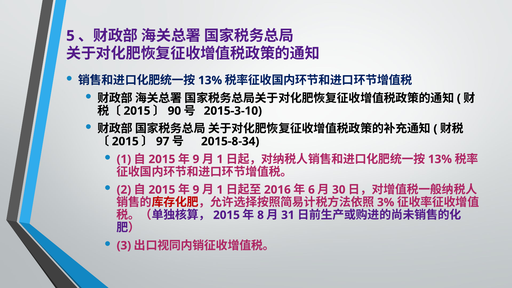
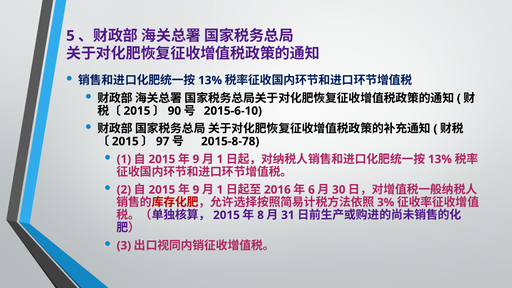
2015-3-10: 2015-3-10 -> 2015-6-10
2015-8-34: 2015-8-34 -> 2015-8-78
